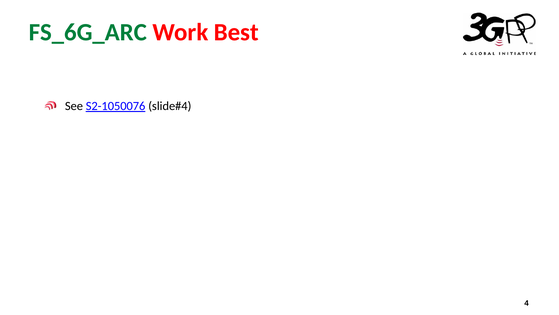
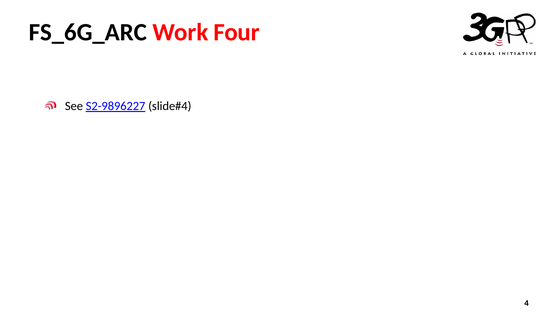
FS_6G_ARC colour: green -> black
Best: Best -> Four
S2-1050076: S2-1050076 -> S2-9896227
